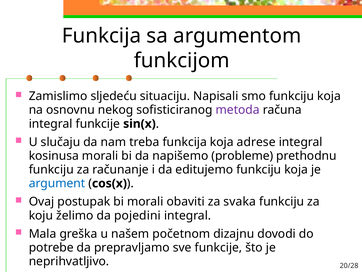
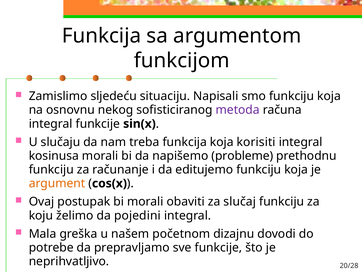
adrese: adrese -> korisiti
argument colour: blue -> orange
svaka: svaka -> slučaj
